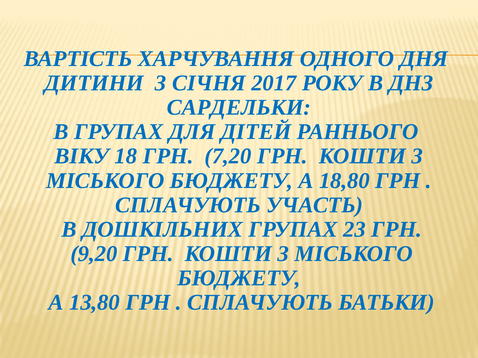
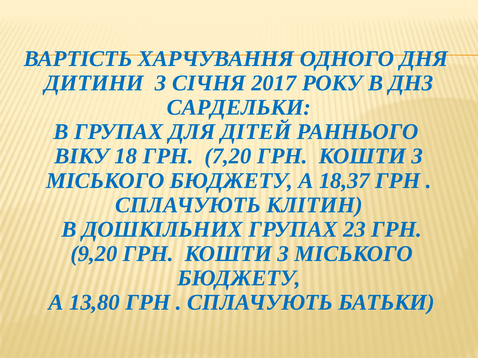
18,80: 18,80 -> 18,37
УЧАСТЬ: УЧАСТЬ -> КЛІТИН
